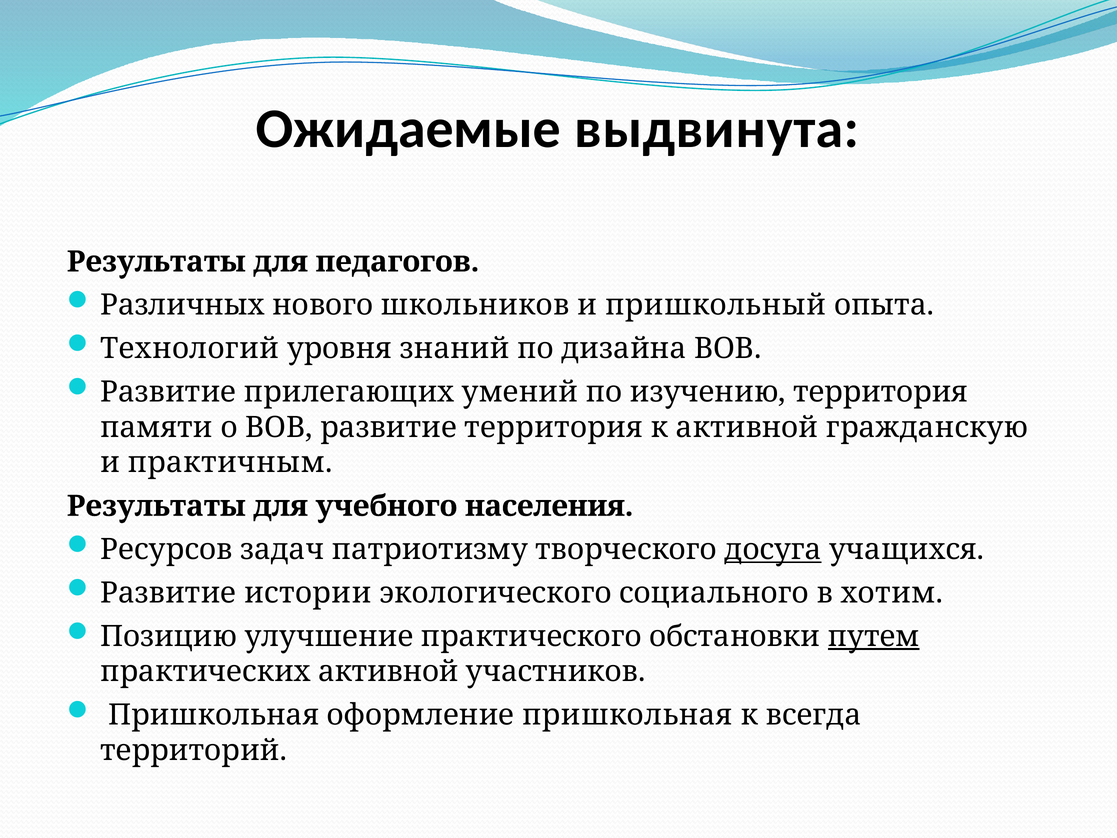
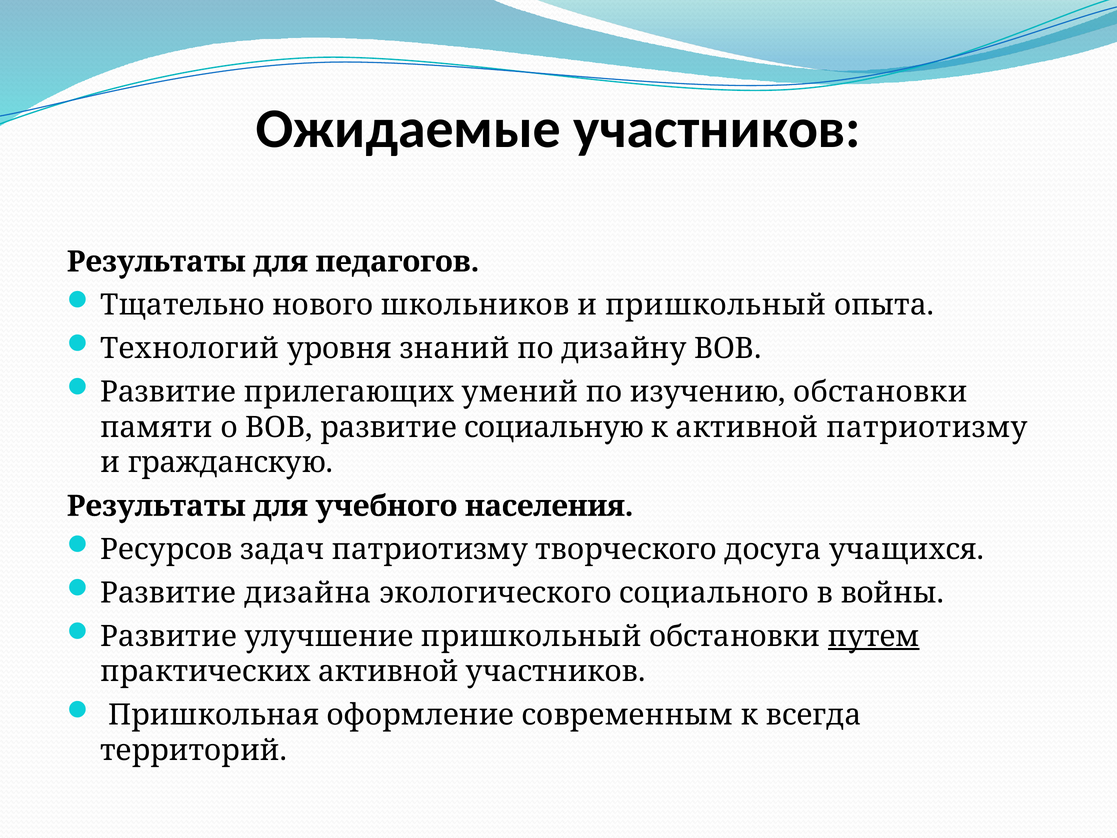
Ожидаемые выдвинута: выдвинута -> участников
Различных: Различных -> Тщательно
дизайна: дизайна -> дизайну
изучению территория: территория -> обстановки
развитие территория: территория -> социальную
активной гражданскую: гражданскую -> патриотизму
практичным: практичным -> гражданскую
досуга underline: present -> none
истории: истории -> дизайна
хотим: хотим -> войны
Позицию at (169, 636): Позицию -> Развитие
улучшение практического: практического -> пришкольный
оформление пришкольная: пришкольная -> современным
